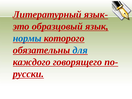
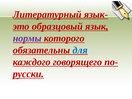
нормы colour: blue -> purple
